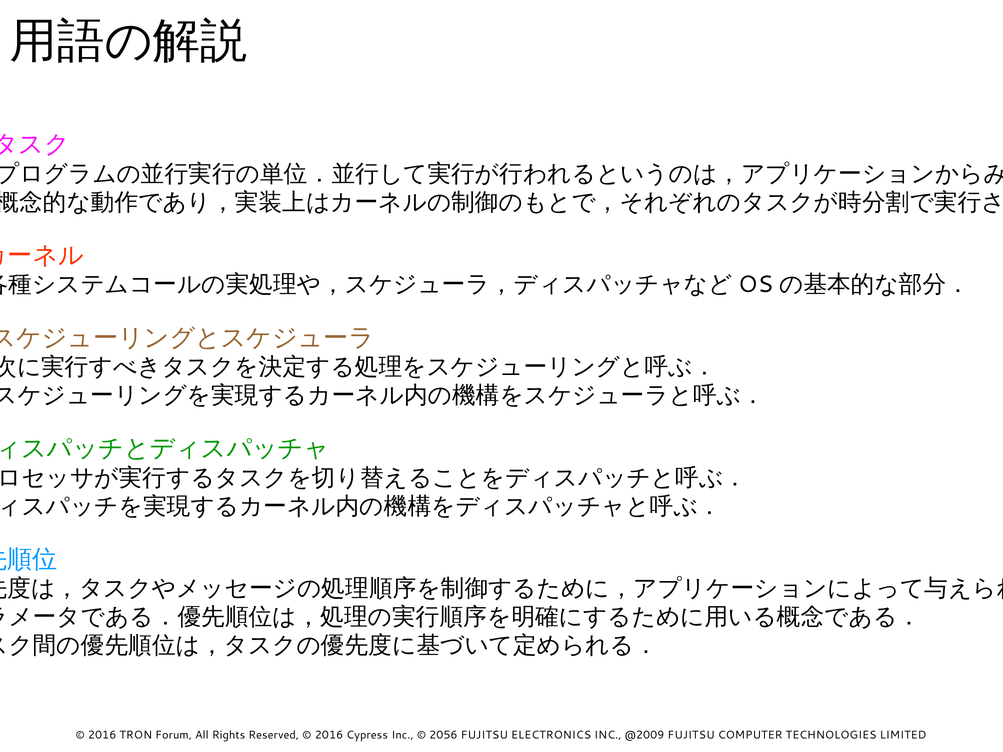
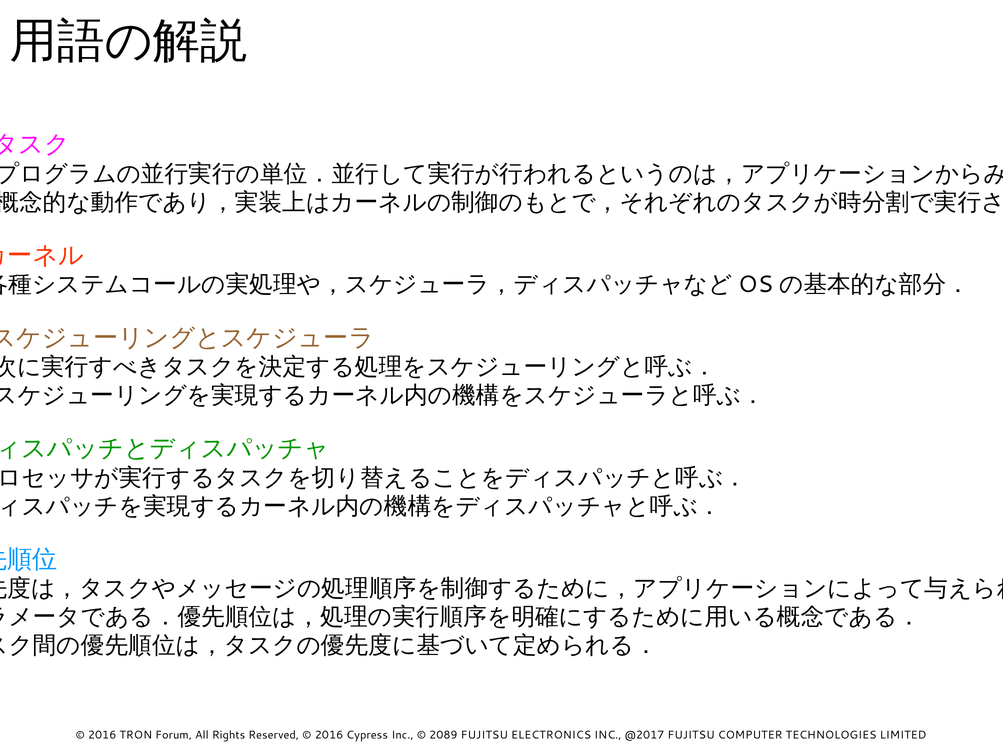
2056: 2056 -> 2089
@2009: @2009 -> @2017
